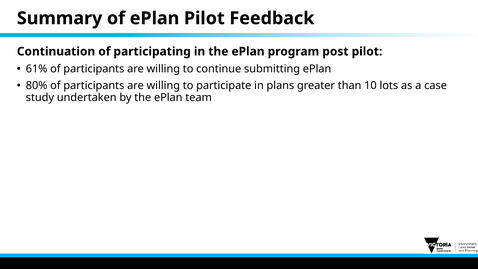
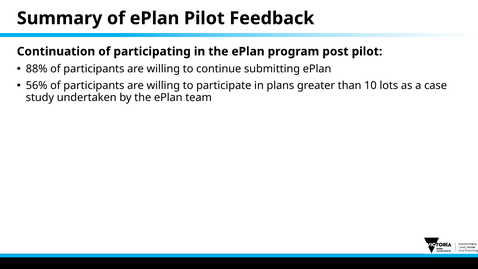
61%: 61% -> 88%
80%: 80% -> 56%
